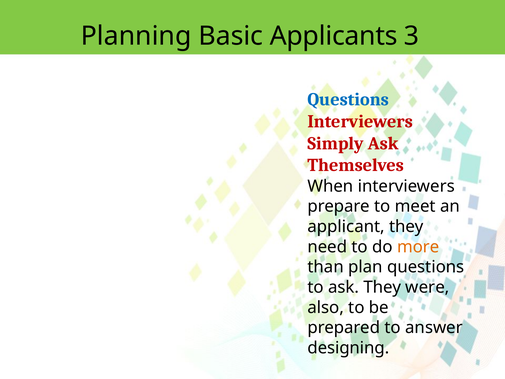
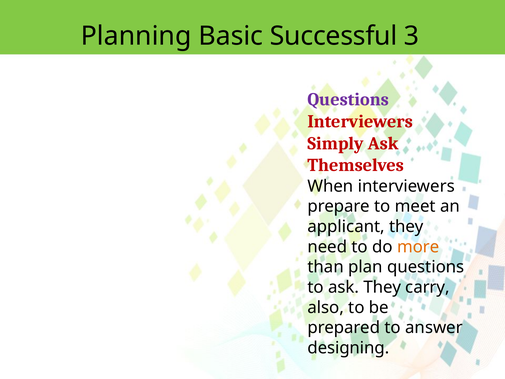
Applicants: Applicants -> Successful
Questions at (348, 100) colour: blue -> purple
were: were -> carry
